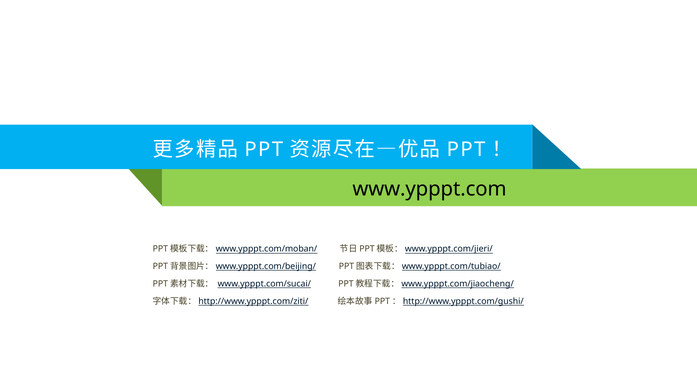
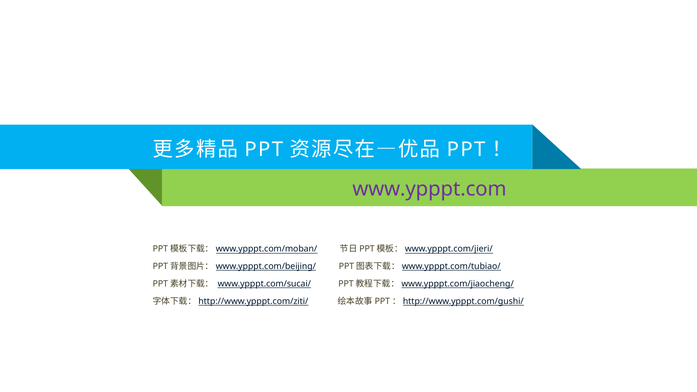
www.ypppt.com colour: black -> purple
